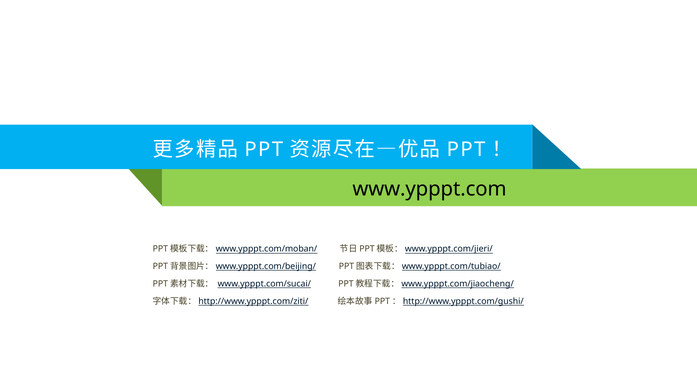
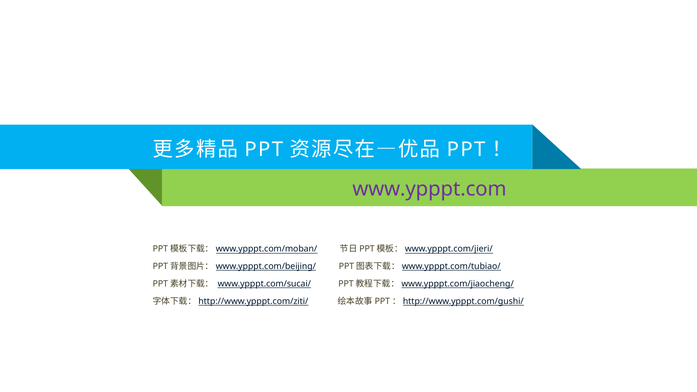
www.ypppt.com colour: black -> purple
